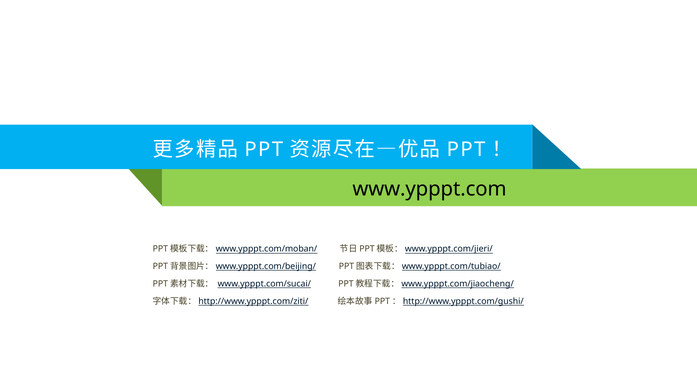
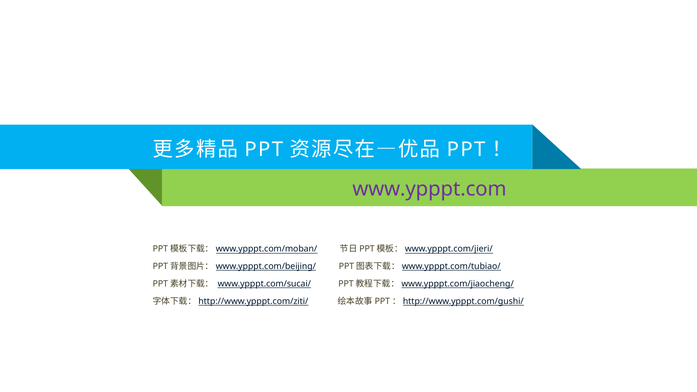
www.ypppt.com colour: black -> purple
